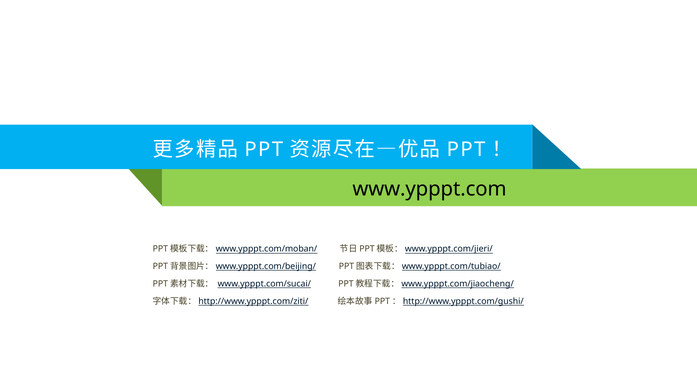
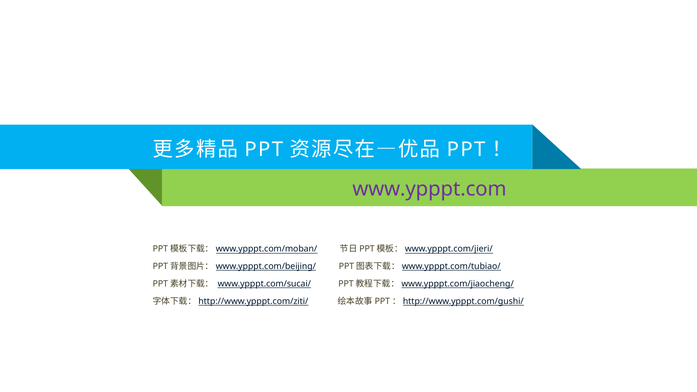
www.ypppt.com colour: black -> purple
